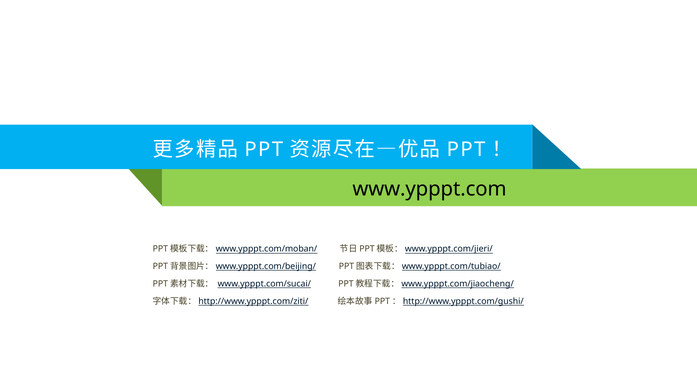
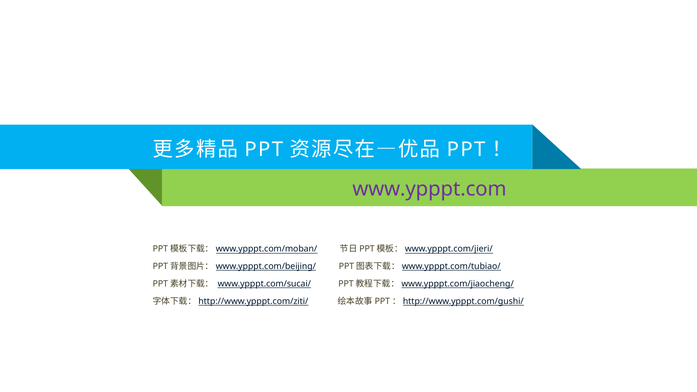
www.ypppt.com colour: black -> purple
